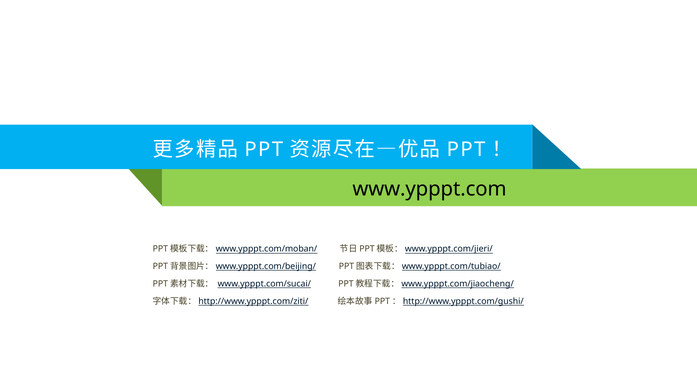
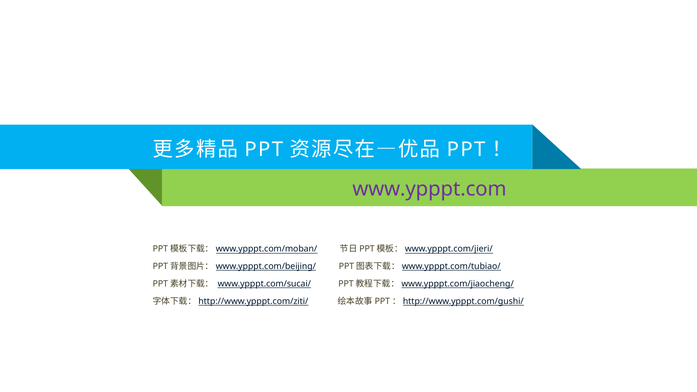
www.ypppt.com colour: black -> purple
